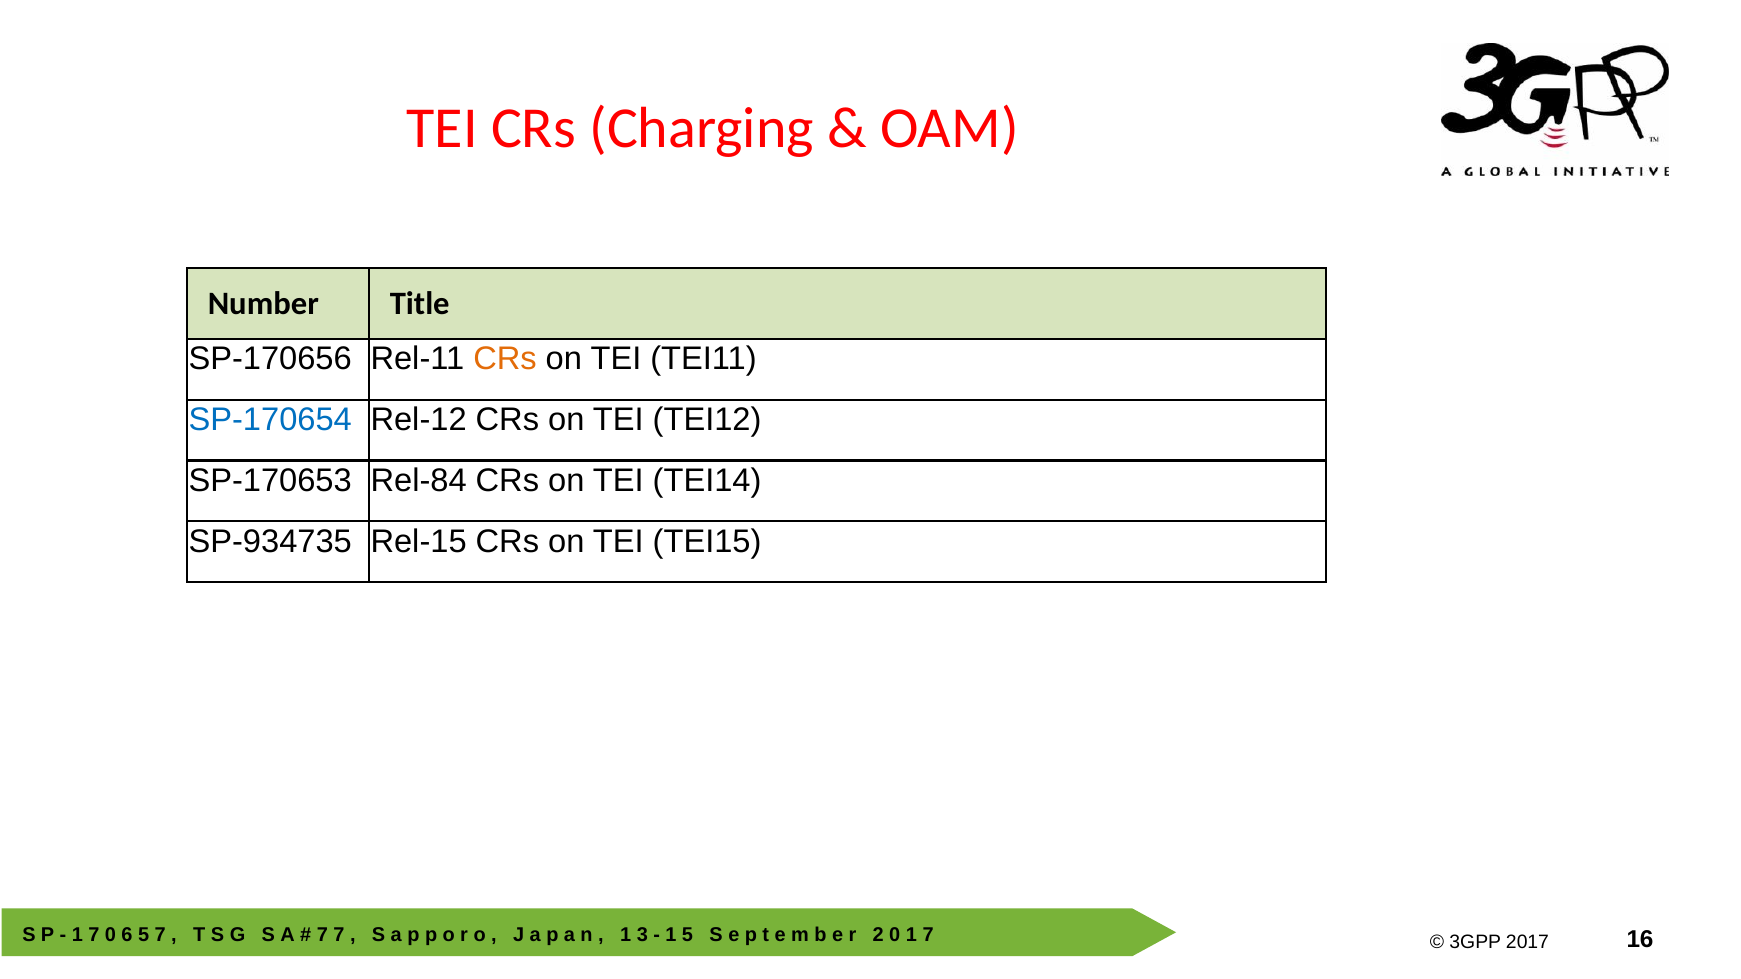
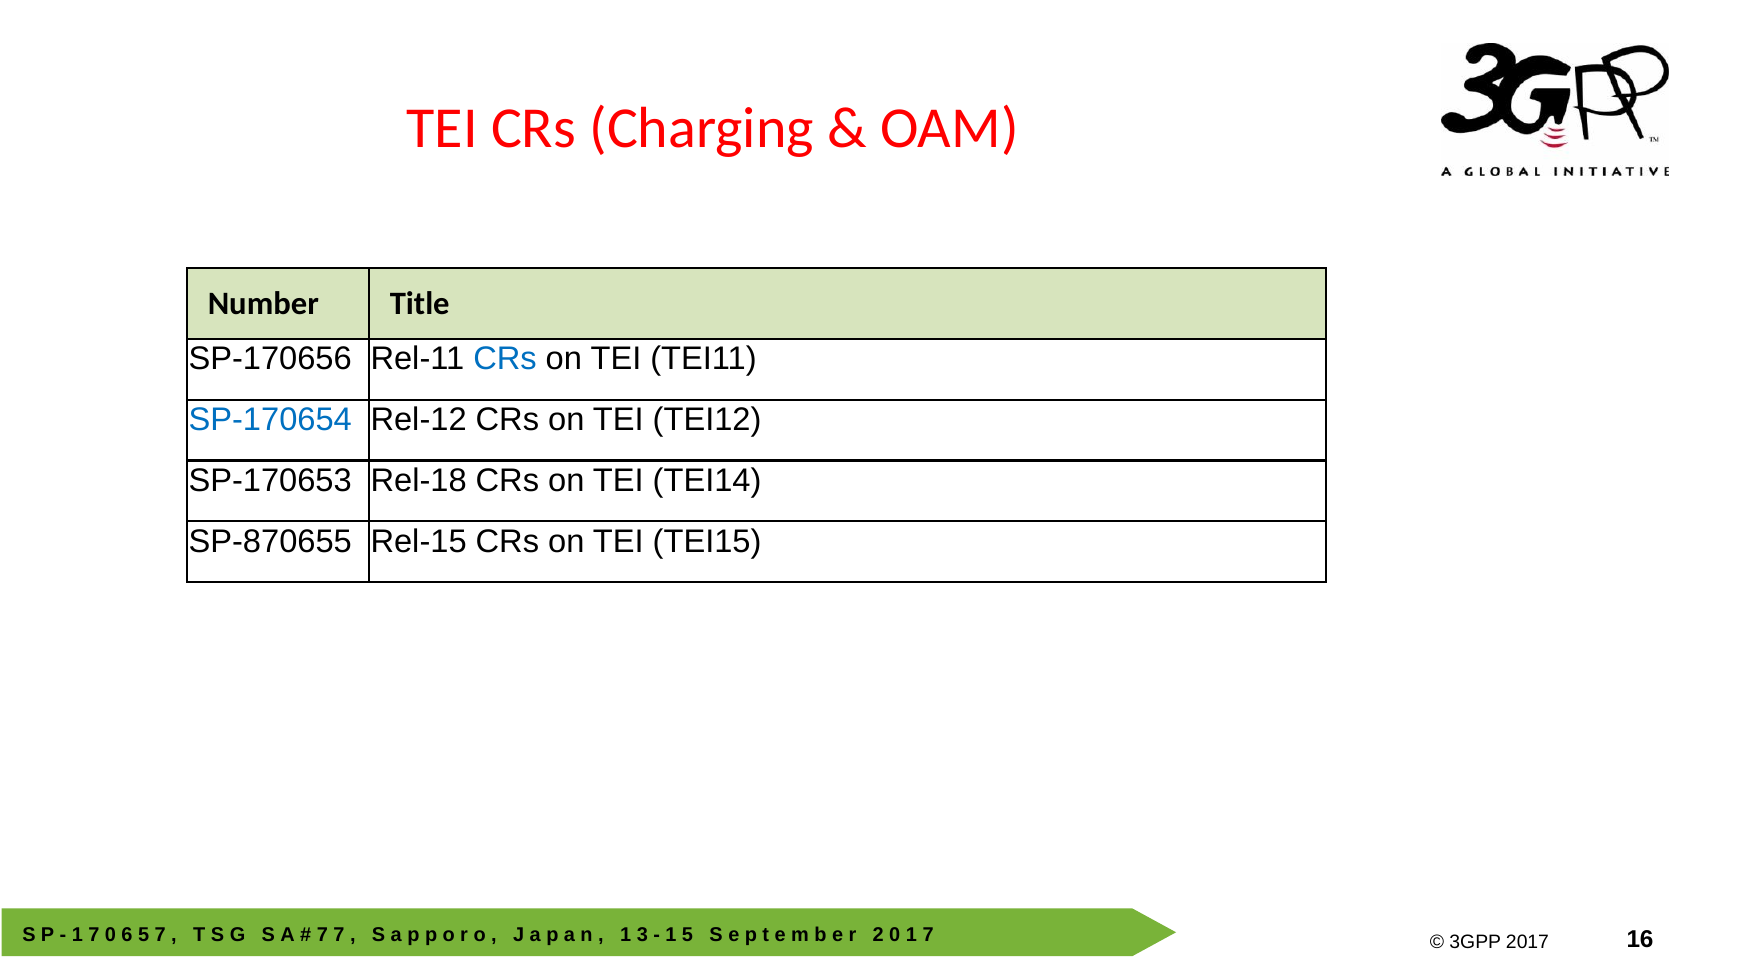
CRs at (505, 359) colour: orange -> blue
Rel-84: Rel-84 -> Rel-18
SP-934735: SP-934735 -> SP-870655
